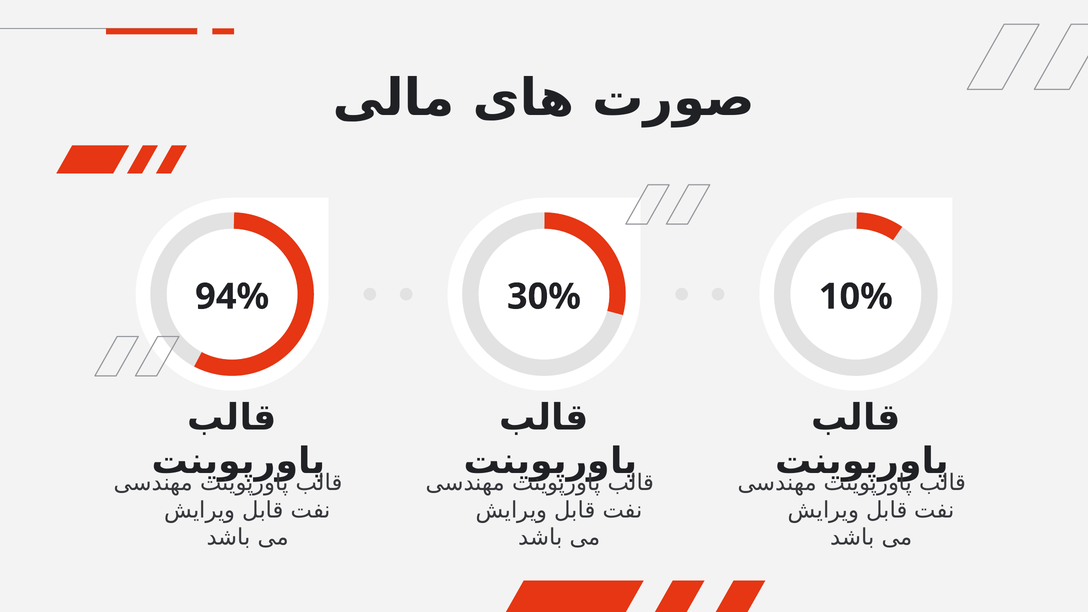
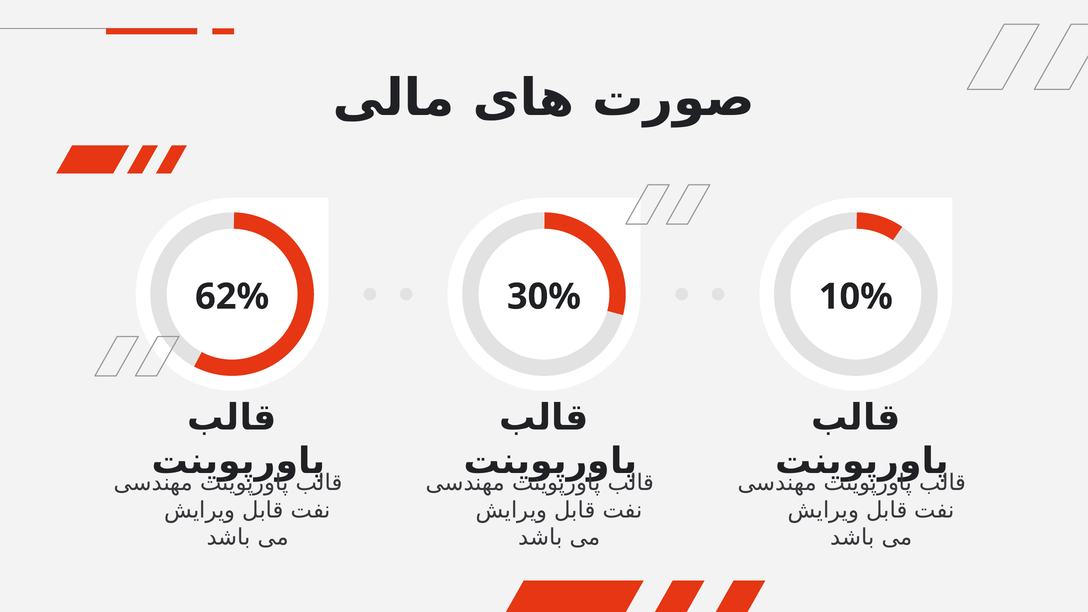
94%: 94% -> 62%
